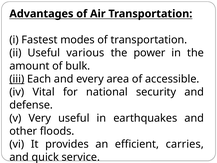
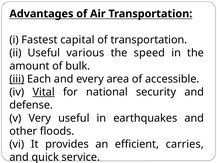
modes: modes -> capital
power: power -> speed
Vital underline: none -> present
